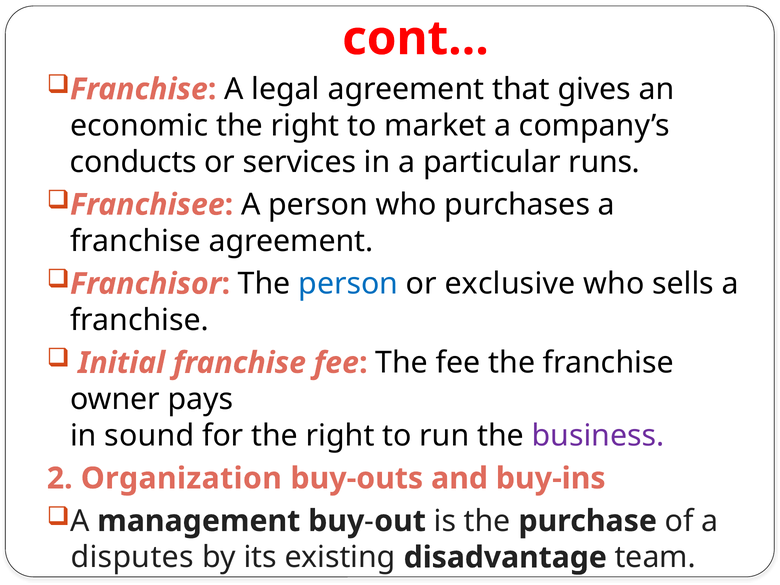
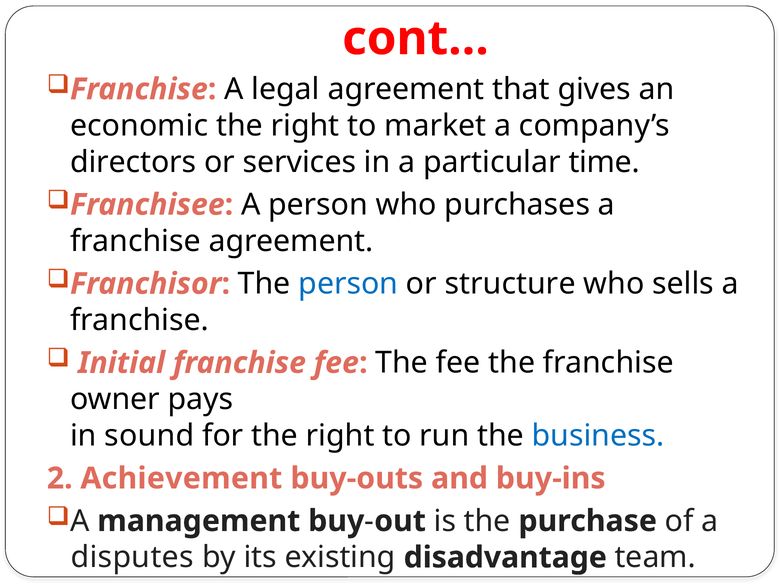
conducts: conducts -> directors
runs: runs -> time
exclusive: exclusive -> structure
business colour: purple -> blue
Organization: Organization -> Achievement
